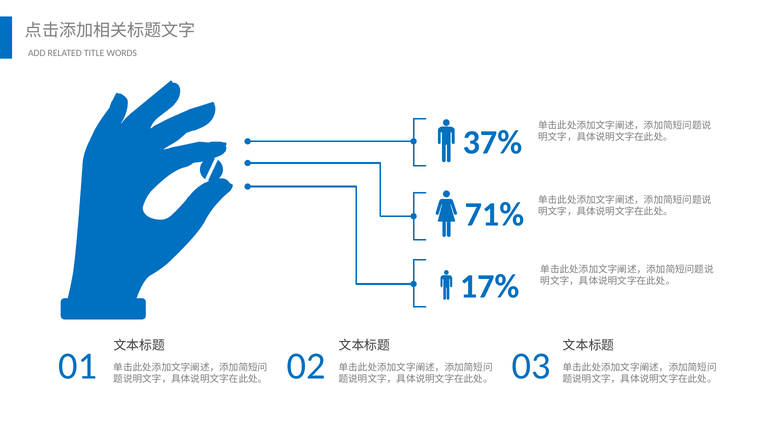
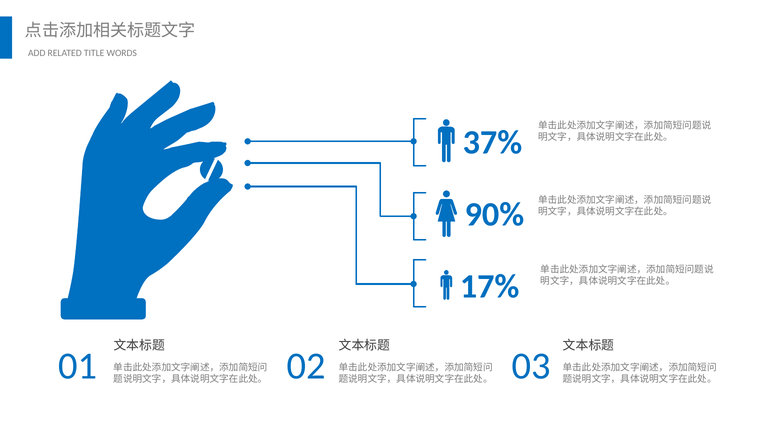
71%: 71% -> 90%
